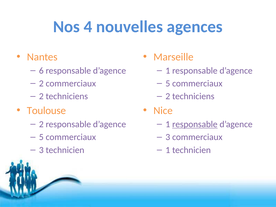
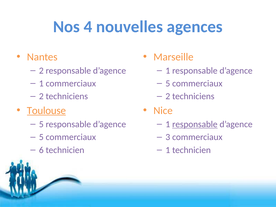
6 at (41, 71): 6 -> 2
2 at (41, 83): 2 -> 1
Toulouse underline: none -> present
2 at (41, 124): 2 -> 5
3 at (41, 150): 3 -> 6
